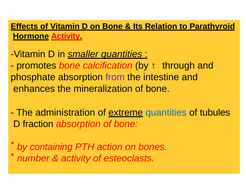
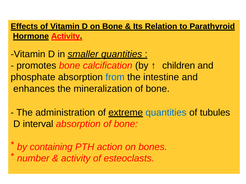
through: through -> children
from colour: purple -> blue
fraction: fraction -> interval
